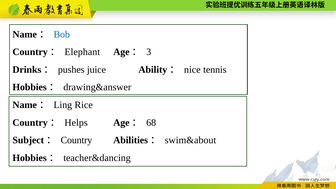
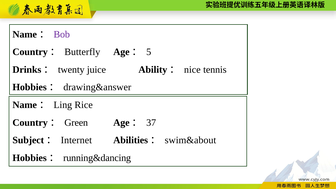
Bob colour: blue -> purple
Elephant: Elephant -> Butterfly
3: 3 -> 5
pushes: pushes -> twenty
Helps: Helps -> Green
68: 68 -> 37
Country at (76, 140): Country -> Internet
teacher&dancing: teacher&dancing -> running&dancing
